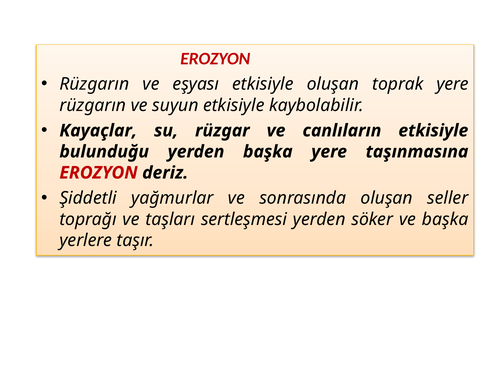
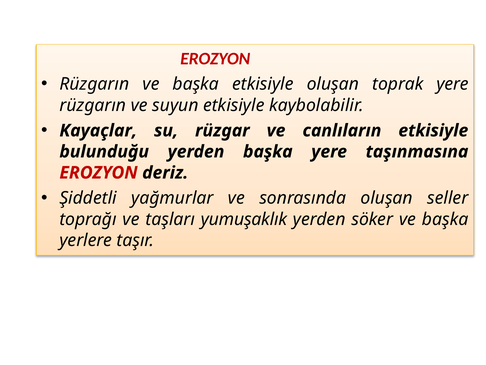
Rüzgarın ve eşyası: eşyası -> başka
sertleşmesi: sertleşmesi -> yumuşaklık
